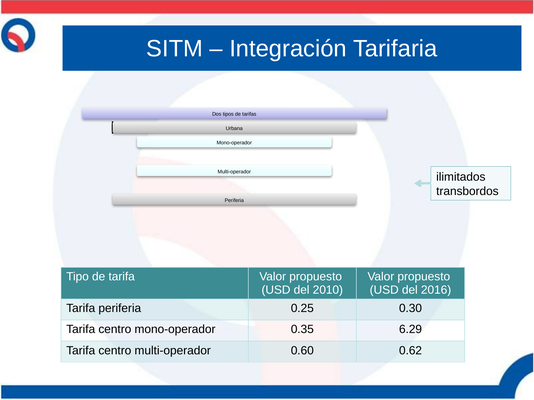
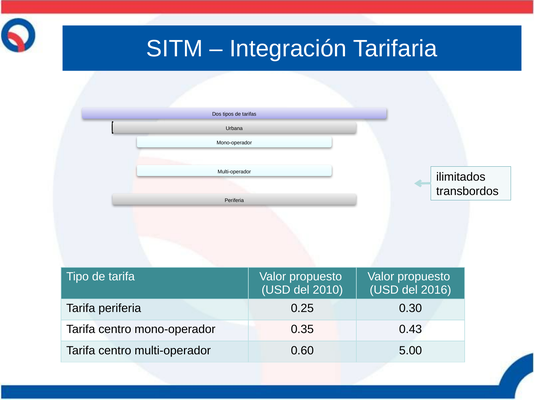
6.29: 6.29 -> 0.43
0.62: 0.62 -> 5.00
